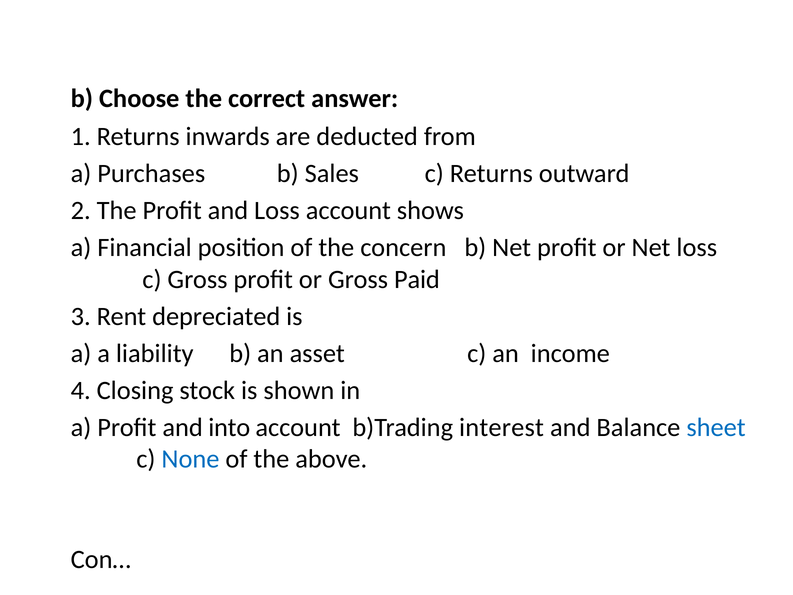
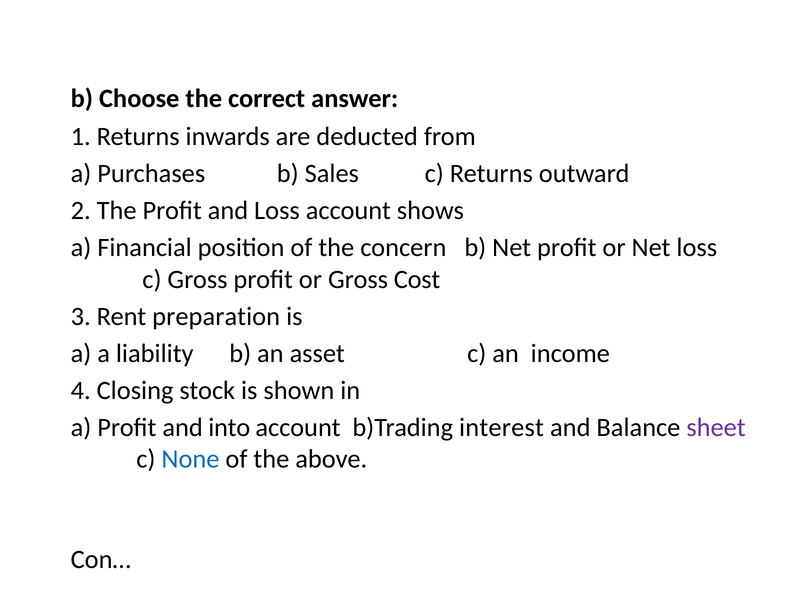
Paid: Paid -> Cost
depreciated: depreciated -> preparation
sheet colour: blue -> purple
